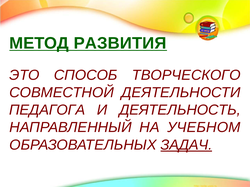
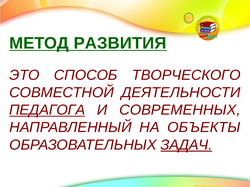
ПЕДАГОГА underline: none -> present
ДЕЯТЕЛЬНОСТЬ: ДЕЯТЕЛЬНОСТЬ -> СОВРЕМЕННЫХ
УЧЕБНОМ: УЧЕБНОМ -> ОБЪЕКТЫ
